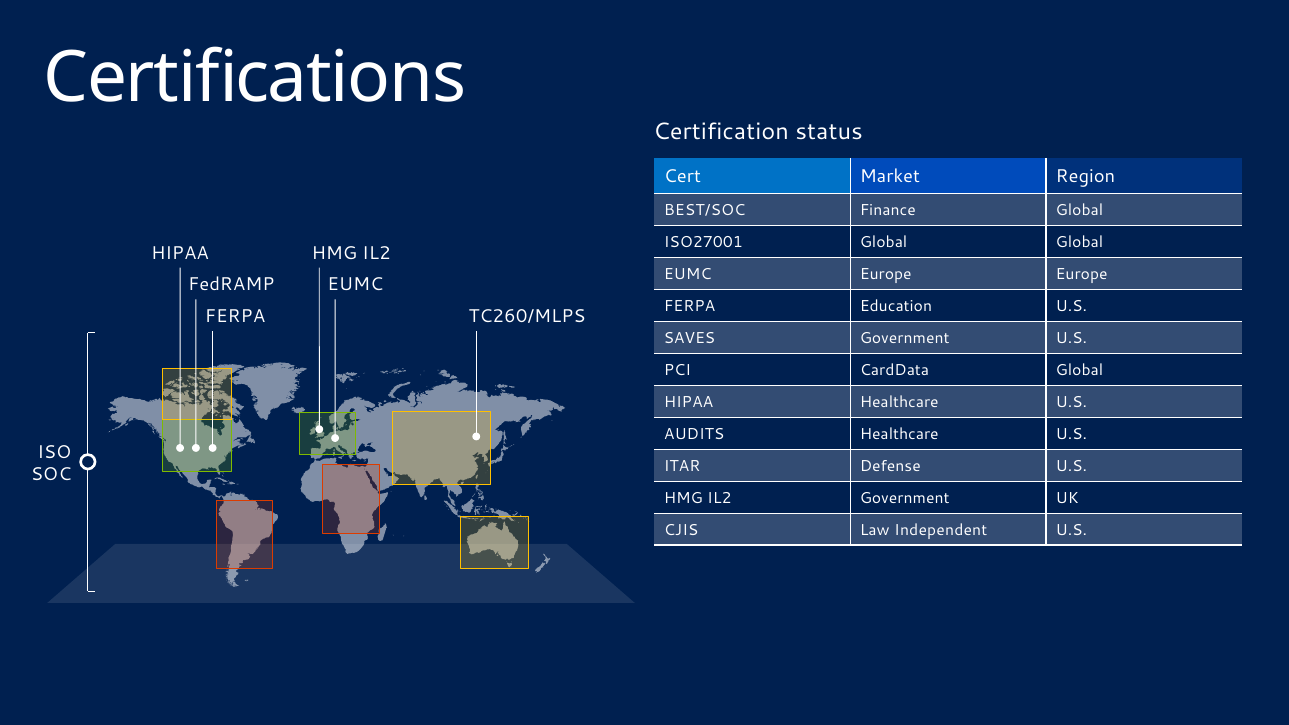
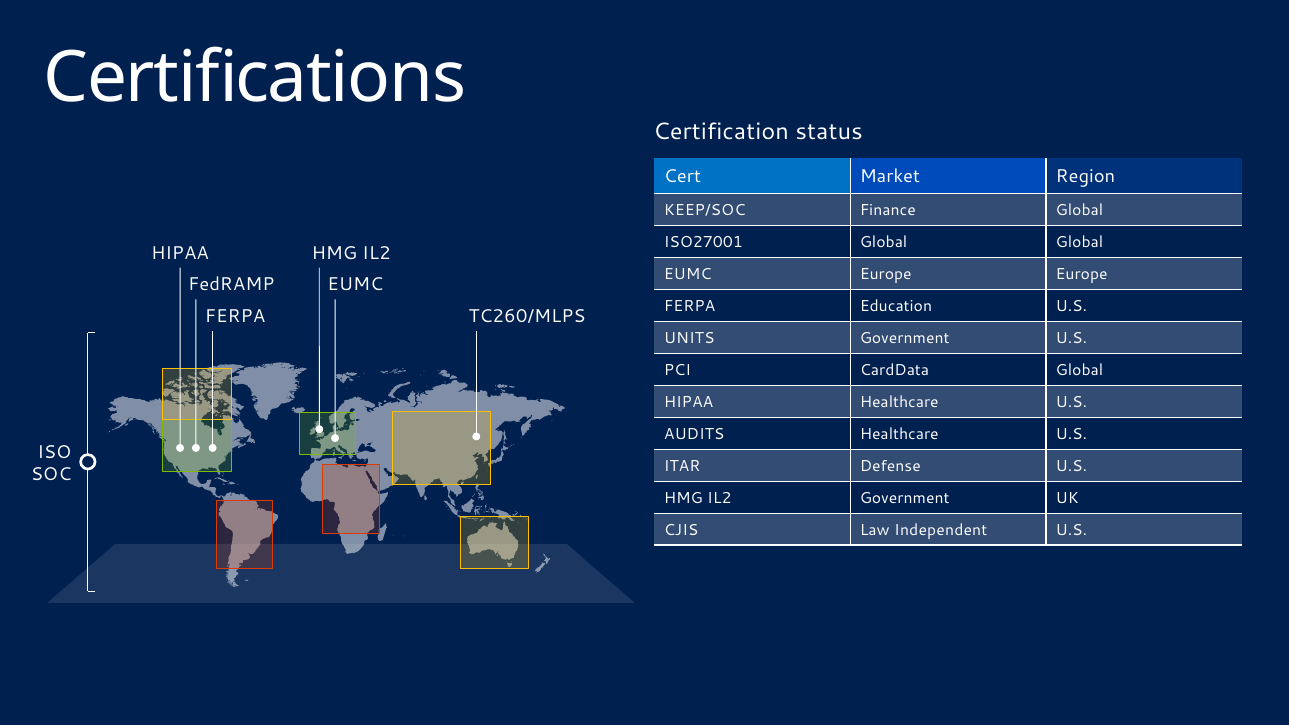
BEST/SOC: BEST/SOC -> KEEP/SOC
SAVES: SAVES -> UNITS
